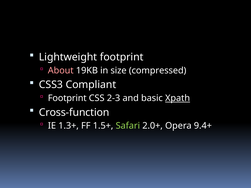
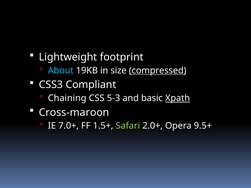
About colour: pink -> light blue
compressed underline: none -> present
Footprint at (67, 98): Footprint -> Chaining
2-3: 2-3 -> 5-3
Cross-function: Cross-function -> Cross-maroon
1.3+: 1.3+ -> 7.0+
9.4+: 9.4+ -> 9.5+
